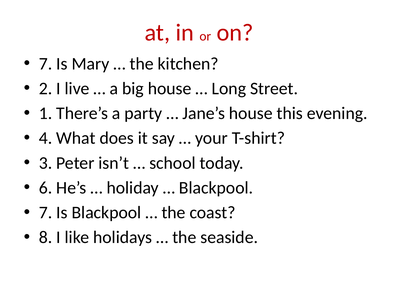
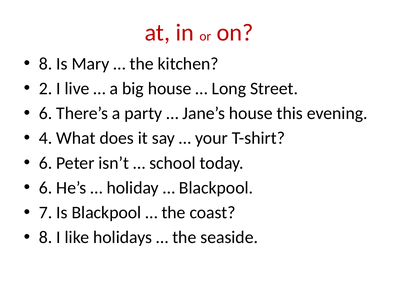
7 at (46, 64): 7 -> 8
1 at (46, 113): 1 -> 6
3 at (46, 163): 3 -> 6
